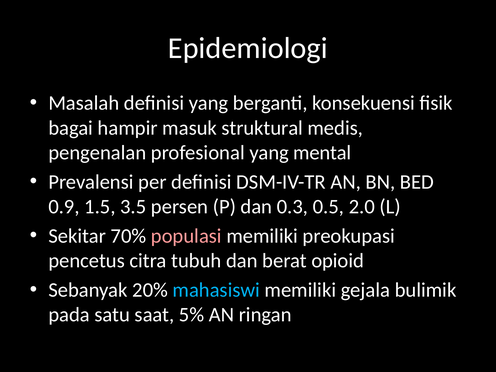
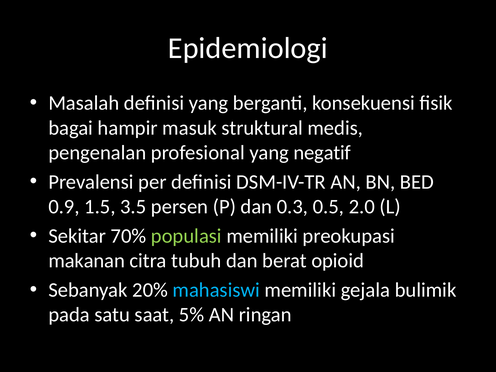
mental: mental -> negatif
populasi colour: pink -> light green
pencetus: pencetus -> makanan
